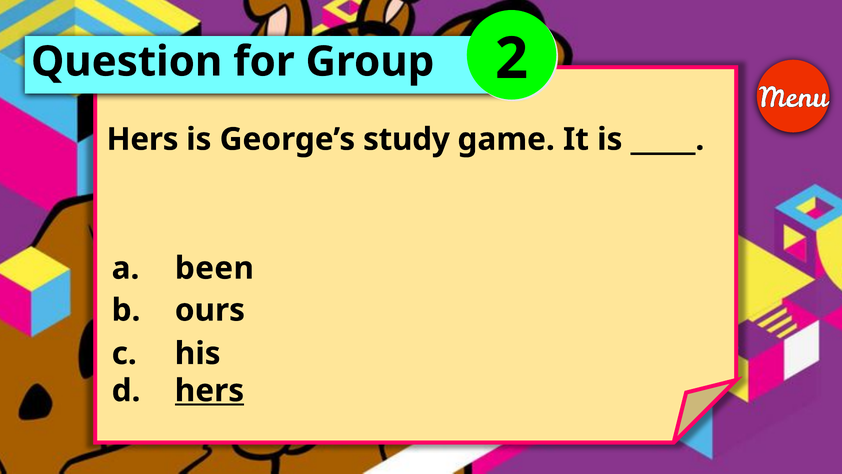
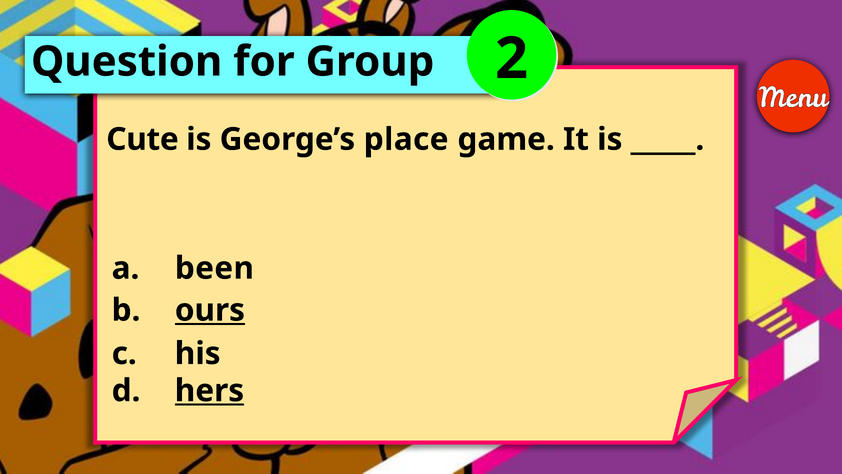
Hers at (142, 139): Hers -> Cute
study: study -> place
ours underline: none -> present
